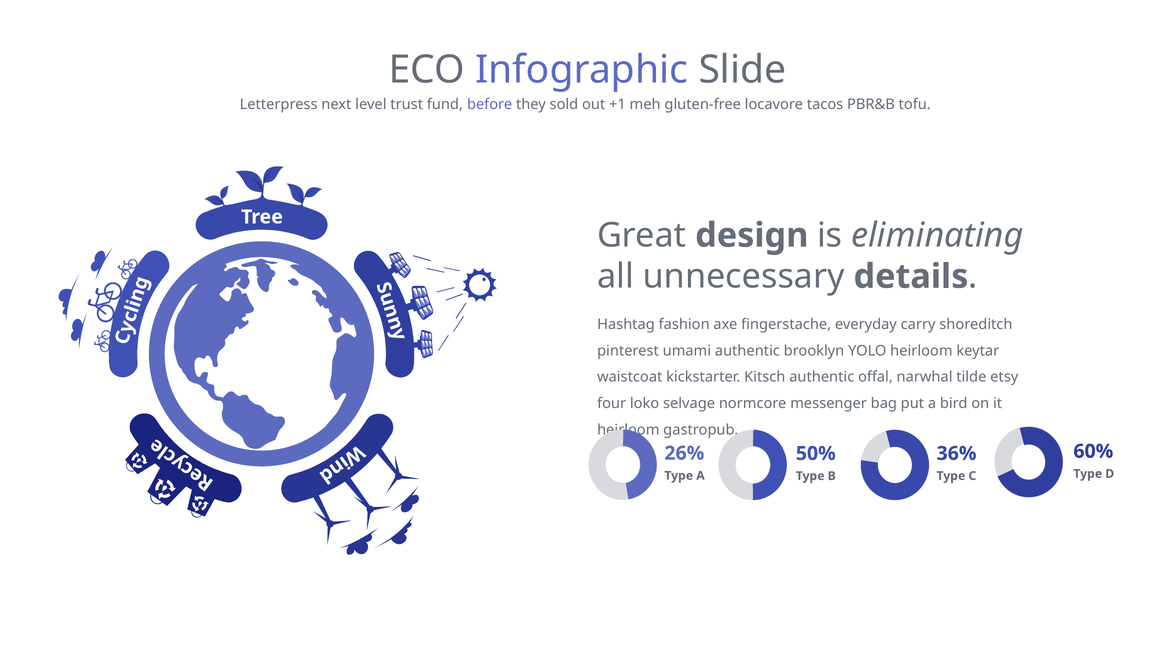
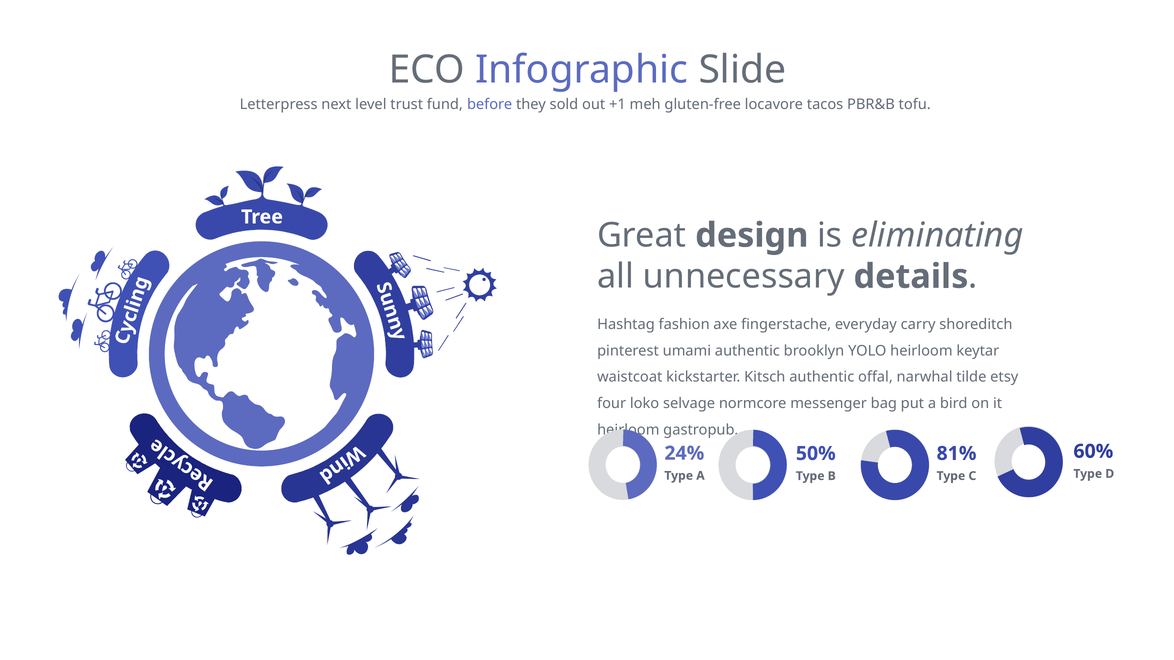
26%: 26% -> 24%
36%: 36% -> 81%
